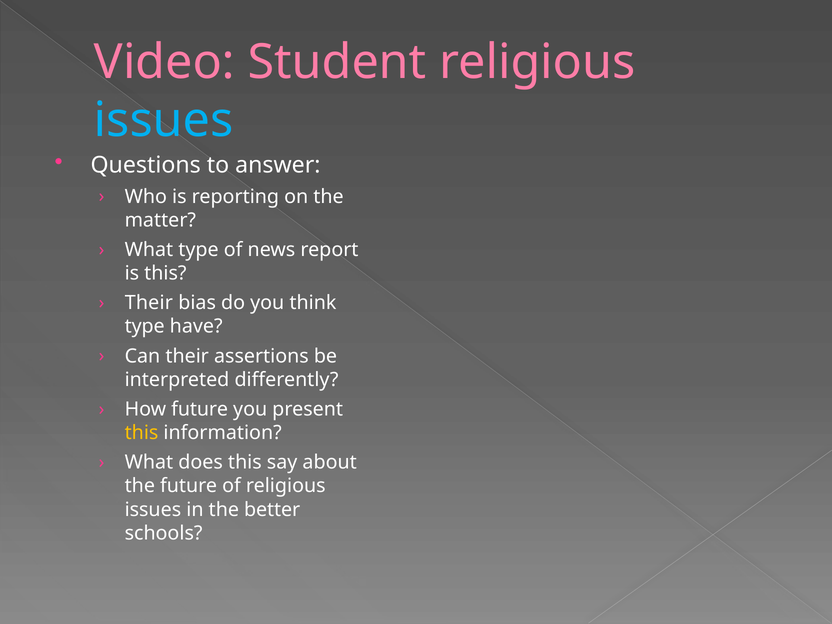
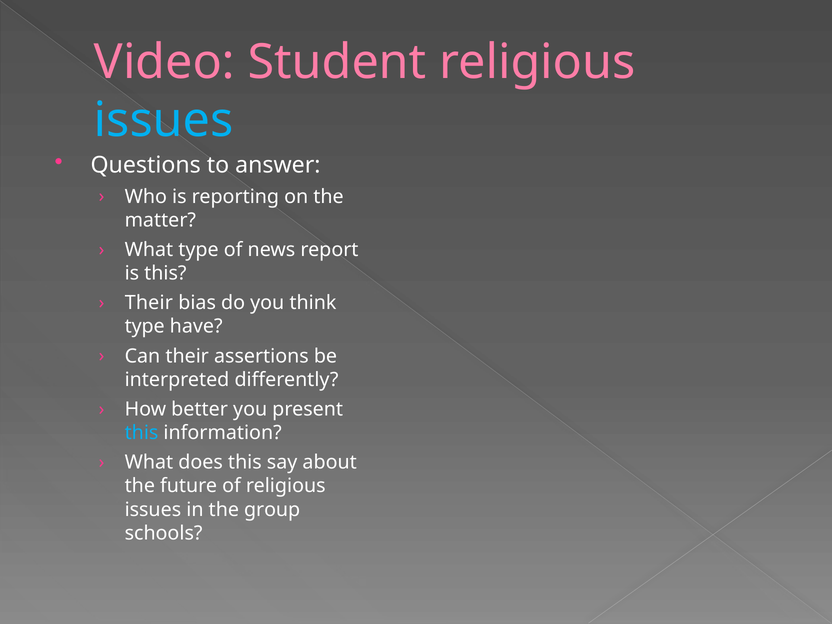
How future: future -> better
this at (142, 433) colour: yellow -> light blue
better: better -> group
